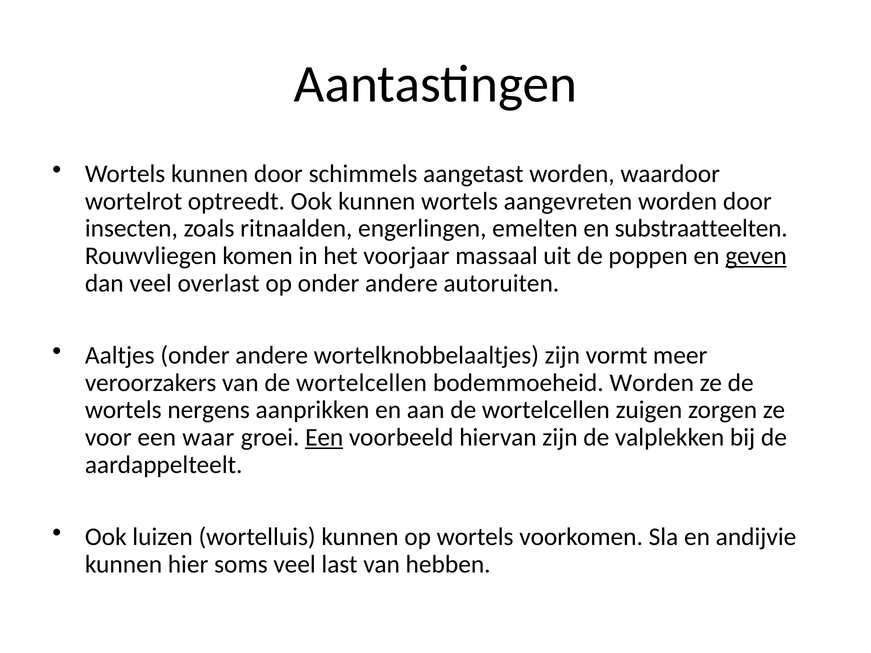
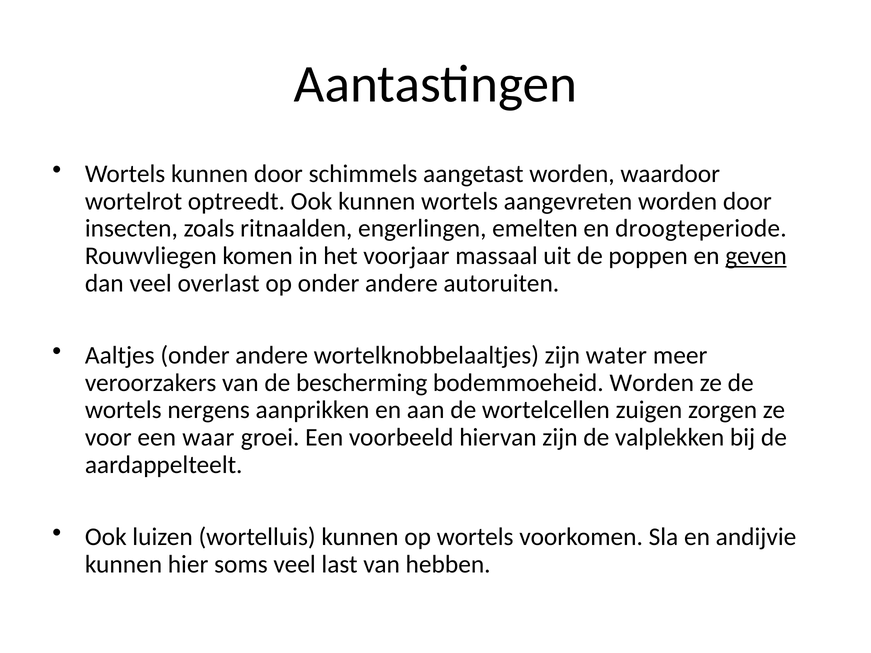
substraatteelten: substraatteelten -> droogteperiode
vormt: vormt -> water
van de wortelcellen: wortelcellen -> bescherming
Een at (324, 438) underline: present -> none
